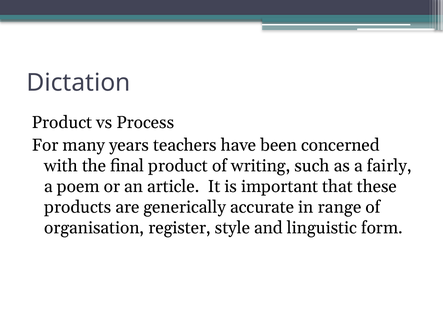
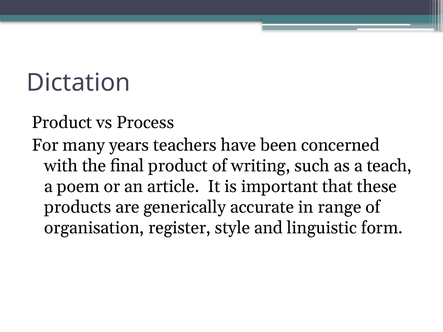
fairly: fairly -> teach
